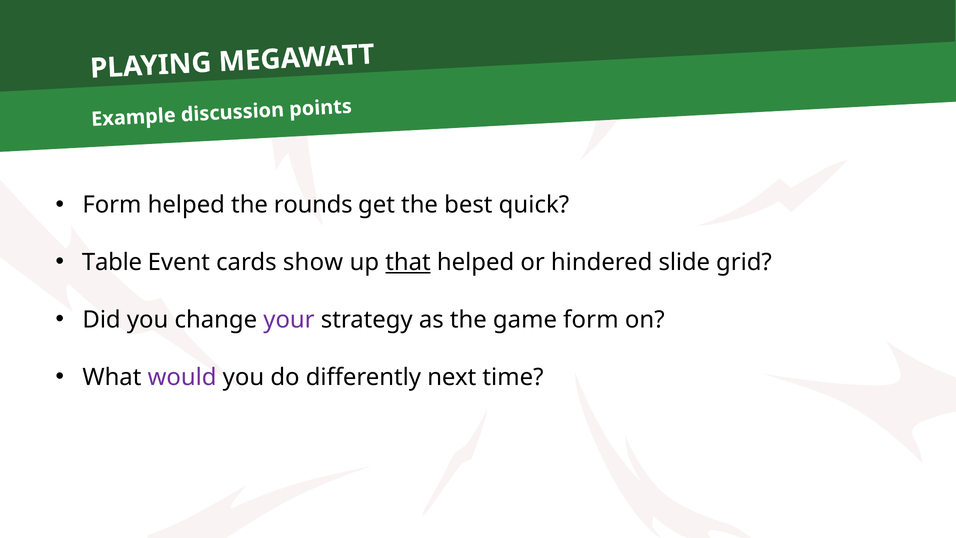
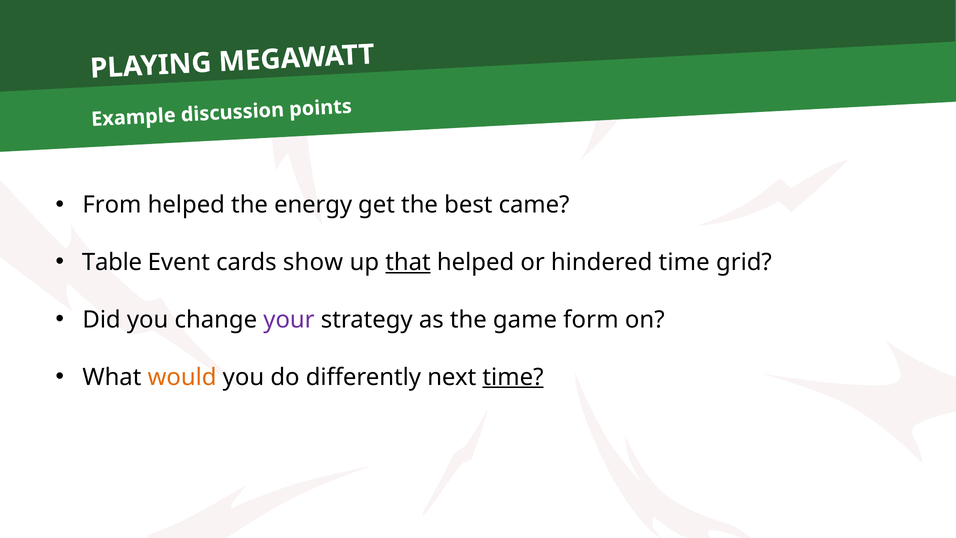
Form at (112, 205): Form -> From
rounds: rounds -> energy
quick: quick -> came
hindered slide: slide -> time
would colour: purple -> orange
time at (513, 377) underline: none -> present
